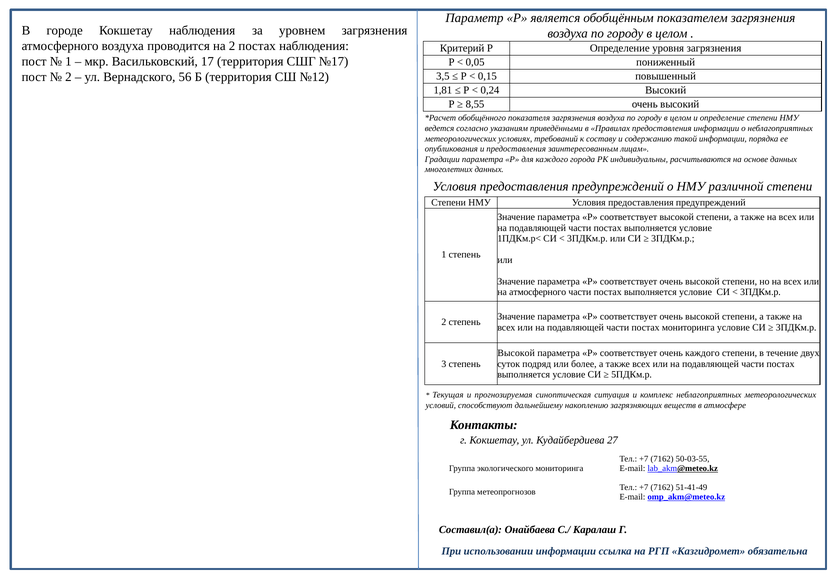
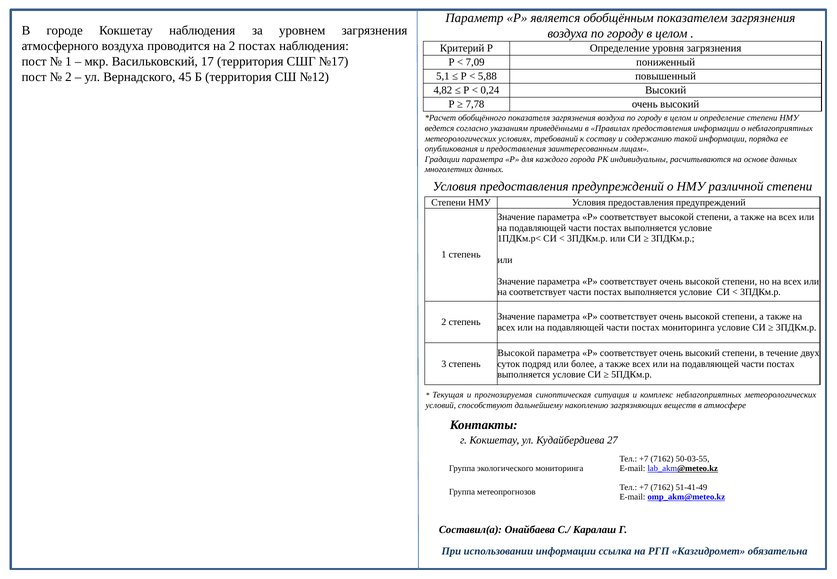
0,05: 0,05 -> 7,09
56: 56 -> 45
3,5: 3,5 -> 5,1
0,15: 0,15 -> 5,88
1,81: 1,81 -> 4,82
8,55: 8,55 -> 7,78
на атмосферного: атмосферного -> соответствует
соответствует очень каждого: каждого -> высокий
